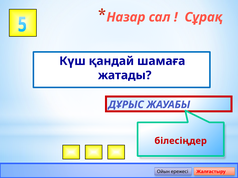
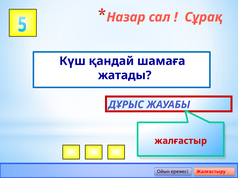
білесіңдер: білесіңдер -> жалғастыр
